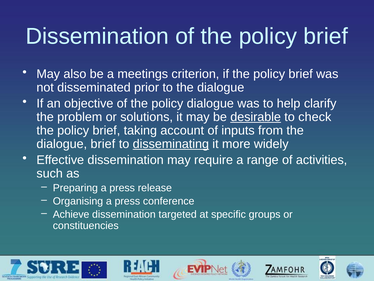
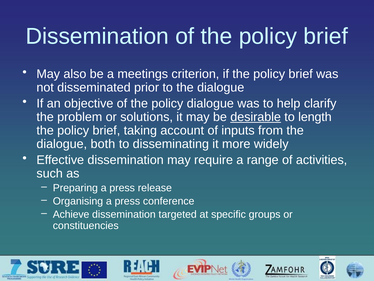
check: check -> length
dialogue brief: brief -> both
disseminating underline: present -> none
